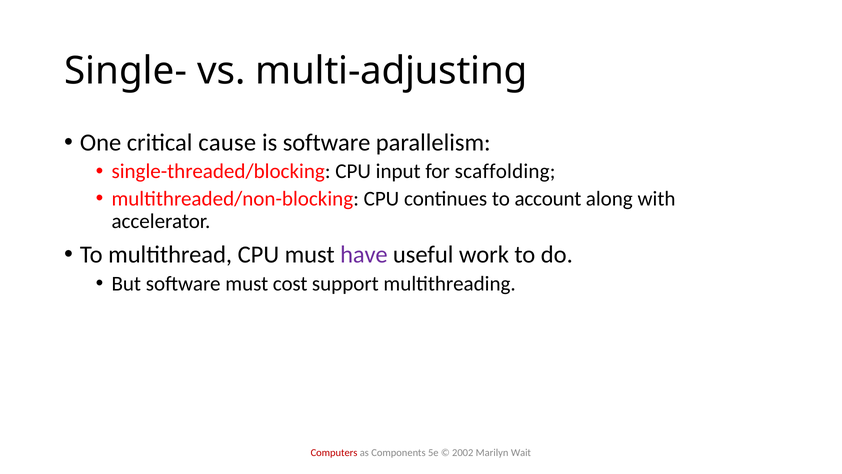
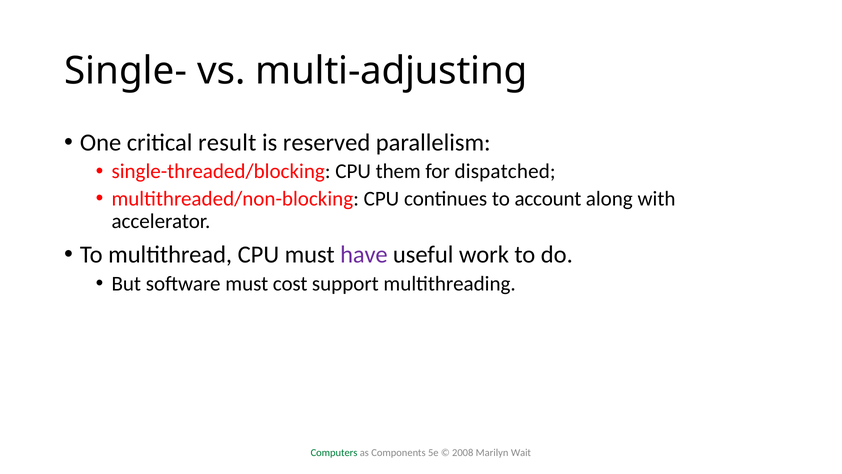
cause: cause -> result
is software: software -> reserved
input: input -> them
scaffolding: scaffolding -> dispatched
Computers colour: red -> green
2002: 2002 -> 2008
